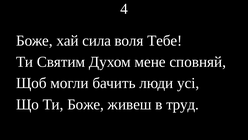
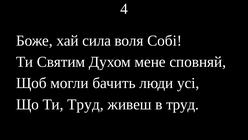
Тебе: Тебе -> Собі
Ти Боже: Боже -> Труд
